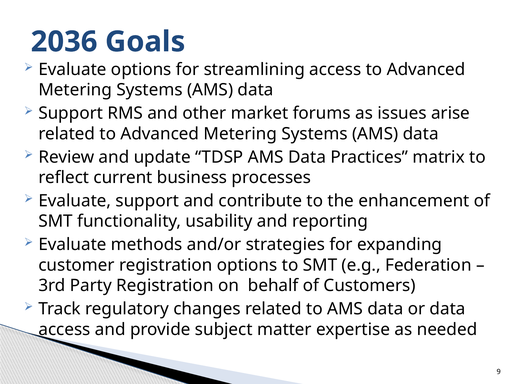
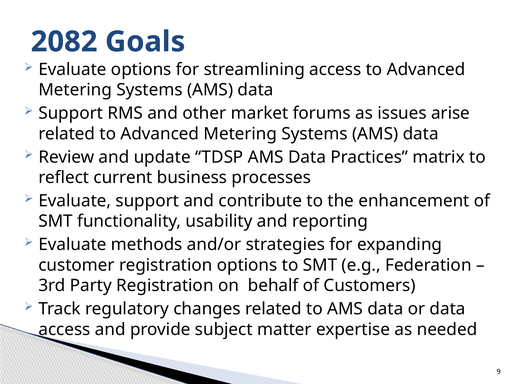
2036: 2036 -> 2082
